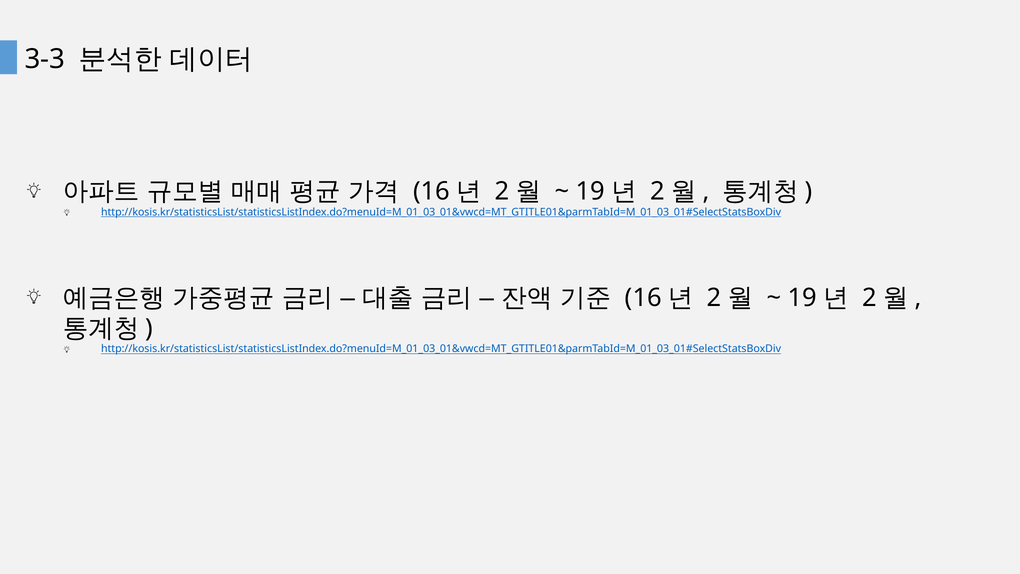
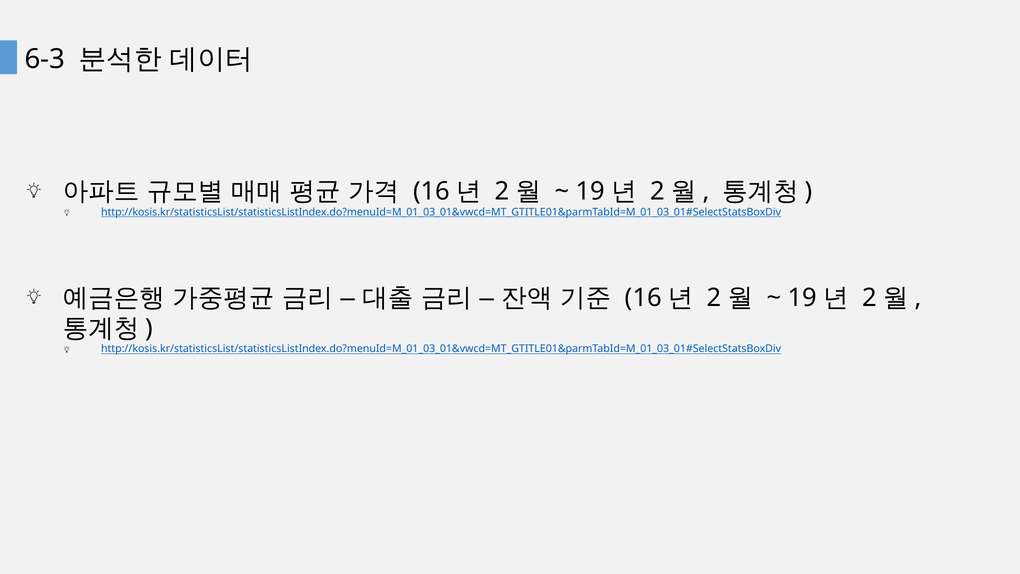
3-3: 3-3 -> 6-3
